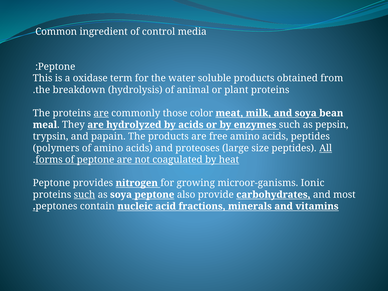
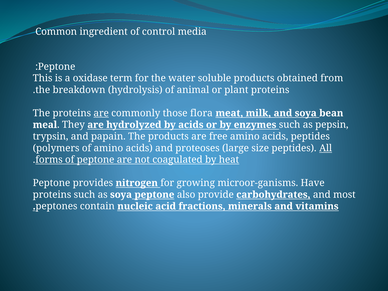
color: color -> flora
Ionic: Ionic -> Have
such at (84, 195) underline: present -> none
